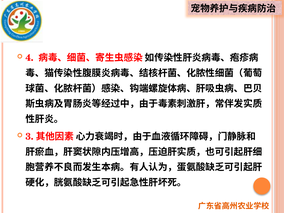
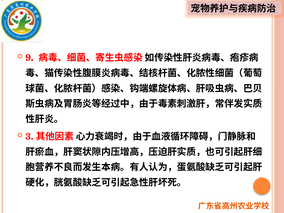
4: 4 -> 9
